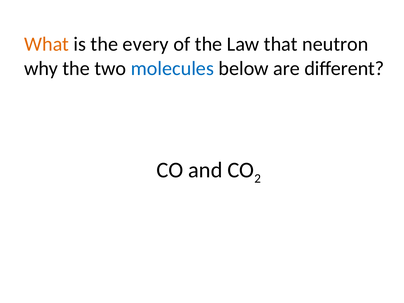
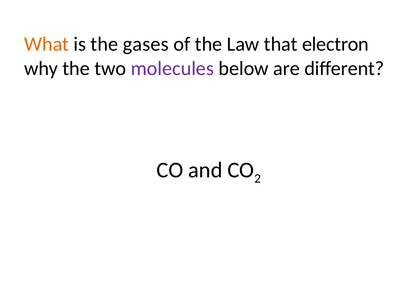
every: every -> gases
neutron: neutron -> electron
molecules colour: blue -> purple
